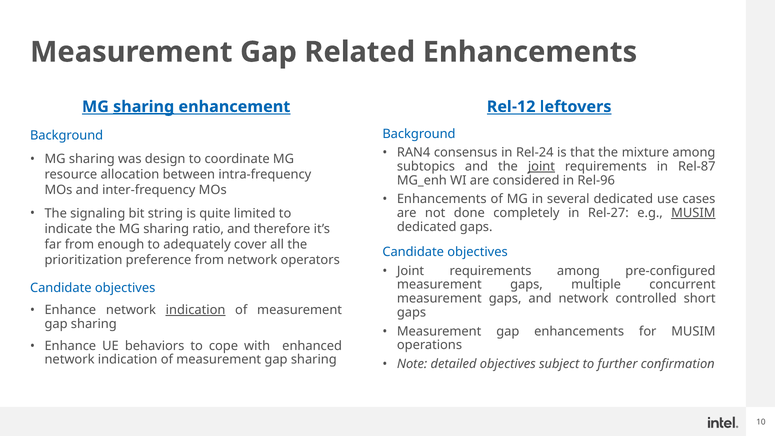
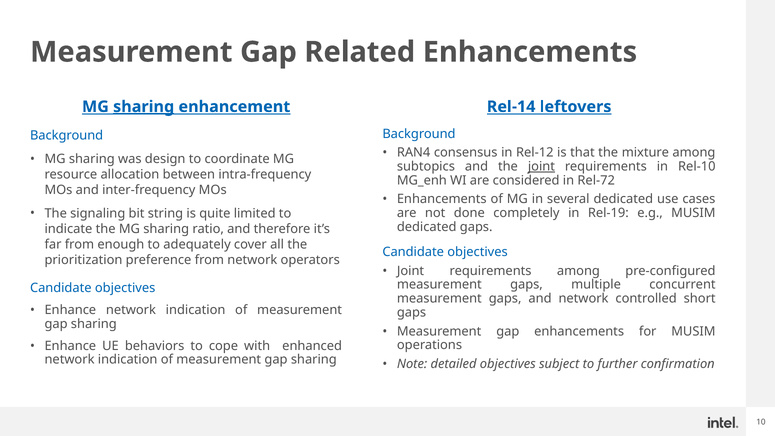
Rel-12: Rel-12 -> Rel-14
Rel-24: Rel-24 -> Rel-12
Rel-87: Rel-87 -> Rel-10
Rel-96: Rel-96 -> Rel-72
Rel-27: Rel-27 -> Rel-19
MUSIM at (693, 213) underline: present -> none
indication at (196, 310) underline: present -> none
